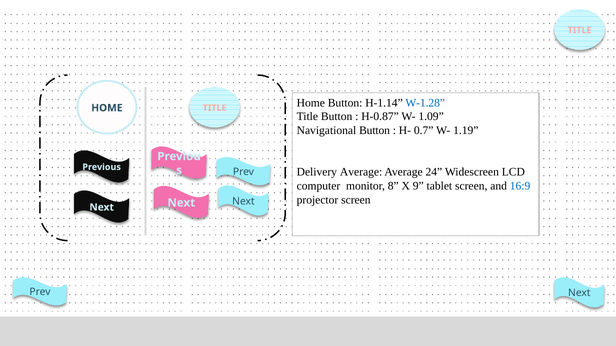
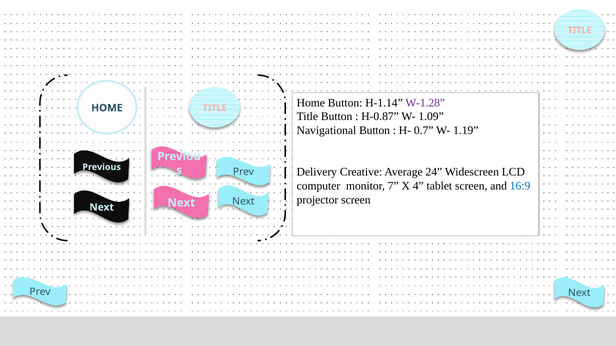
W-1.28 colour: blue -> purple
Delivery Average: Average -> Creative
8: 8 -> 7
9: 9 -> 4
